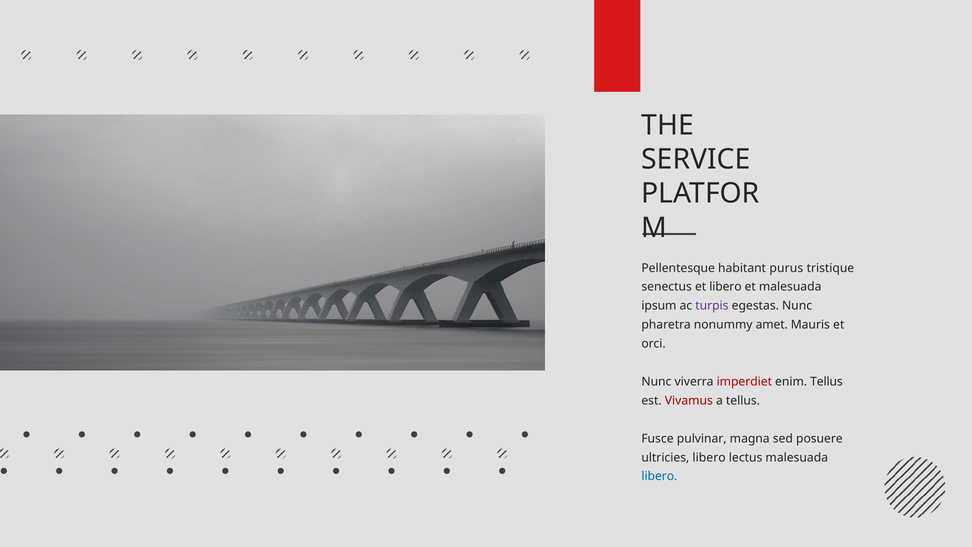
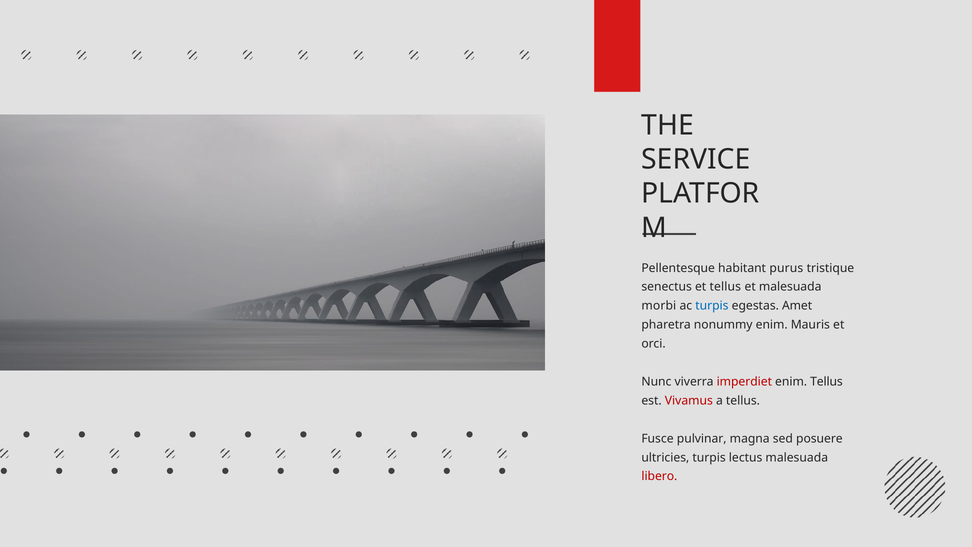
et libero: libero -> tellus
ipsum: ipsum -> morbi
turpis at (712, 306) colour: purple -> blue
egestas Nunc: Nunc -> Amet
nonummy amet: amet -> enim
ultricies libero: libero -> turpis
libero at (659, 476) colour: blue -> red
